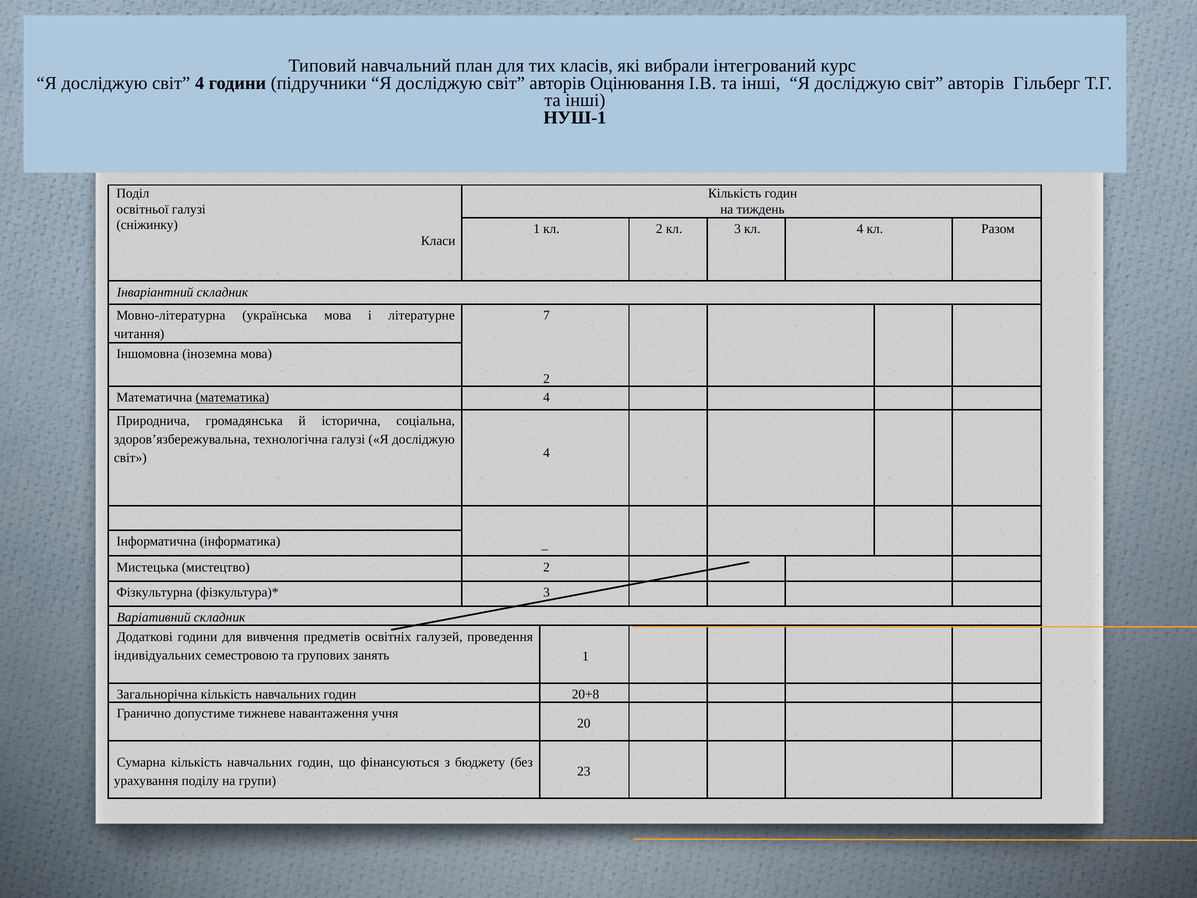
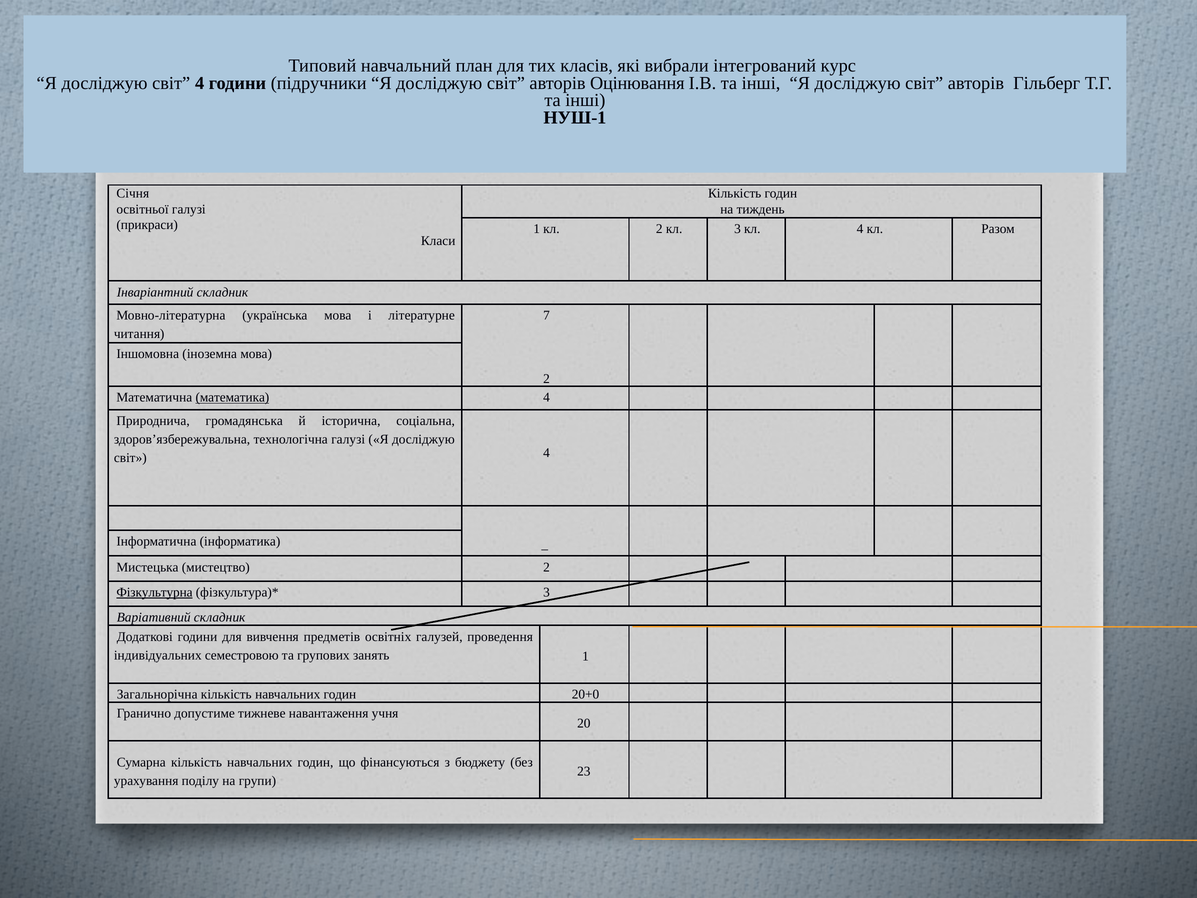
Поділ: Поділ -> Січня
сніжинку: сніжинку -> прикраси
Фізкультурна underline: none -> present
20+8: 20+8 -> 20+0
